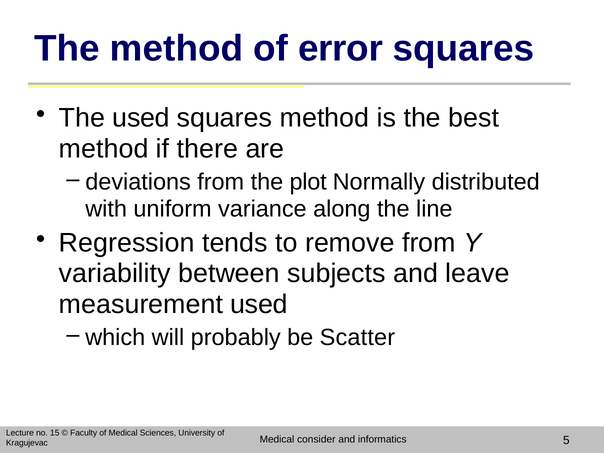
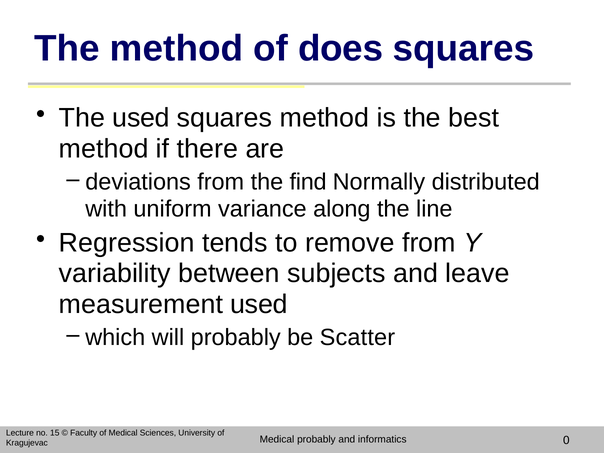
error: error -> does
plot: plot -> find
Medical consider: consider -> probably
5: 5 -> 0
